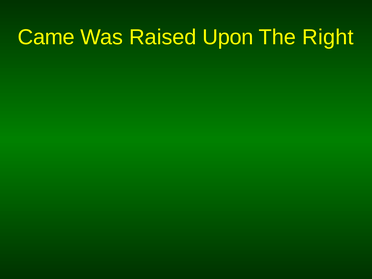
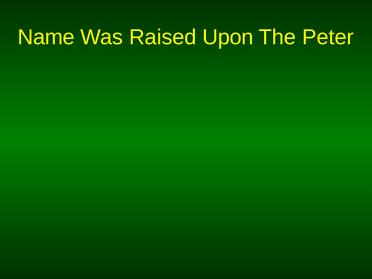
Came: Came -> Name
Right: Right -> Peter
